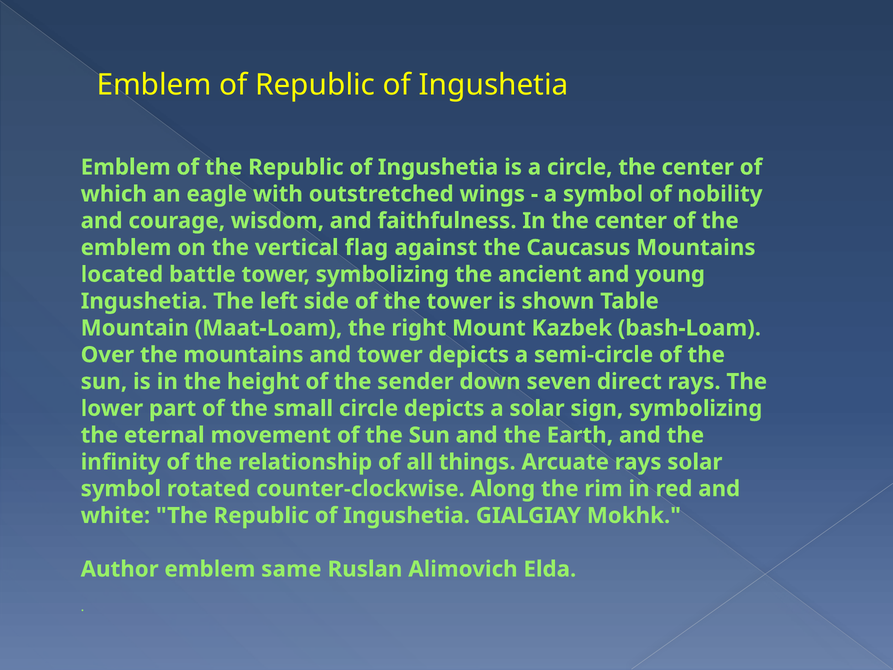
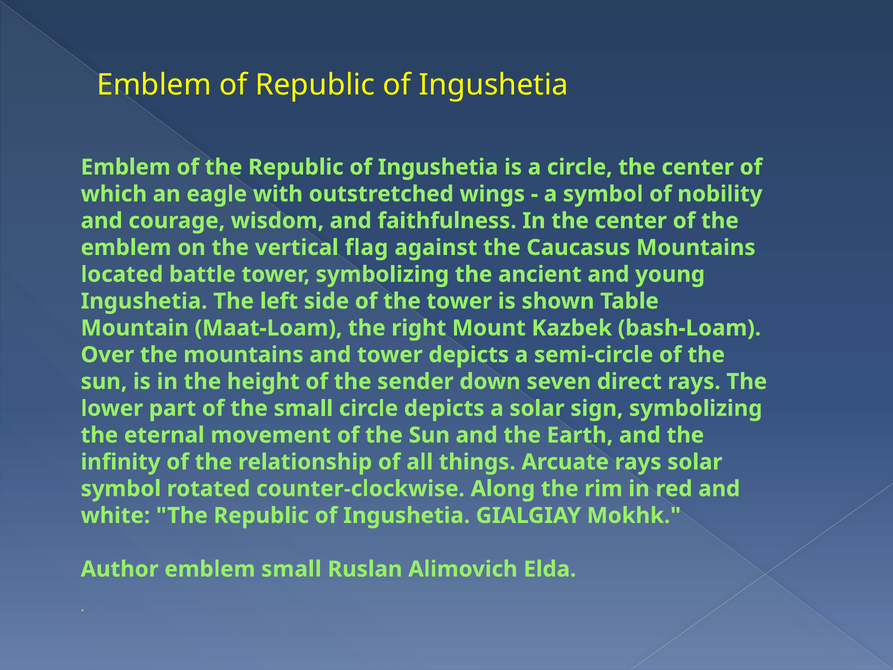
emblem same: same -> small
